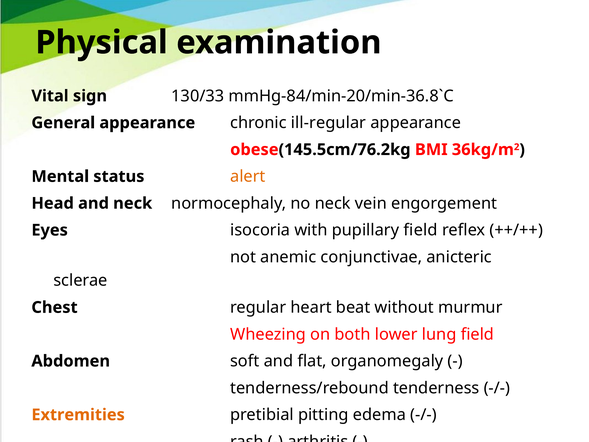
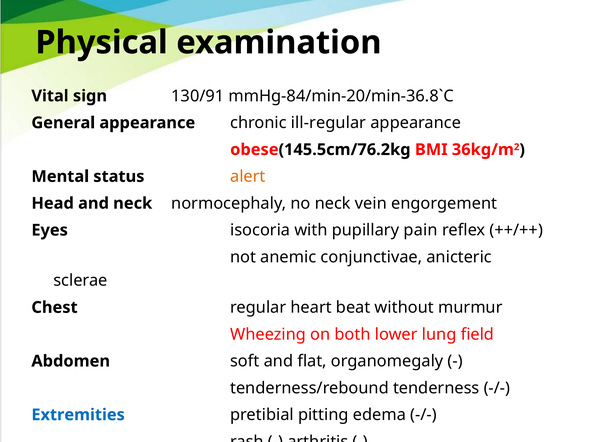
130/33: 130/33 -> 130/91
pupillary field: field -> pain
Extremities colour: orange -> blue
